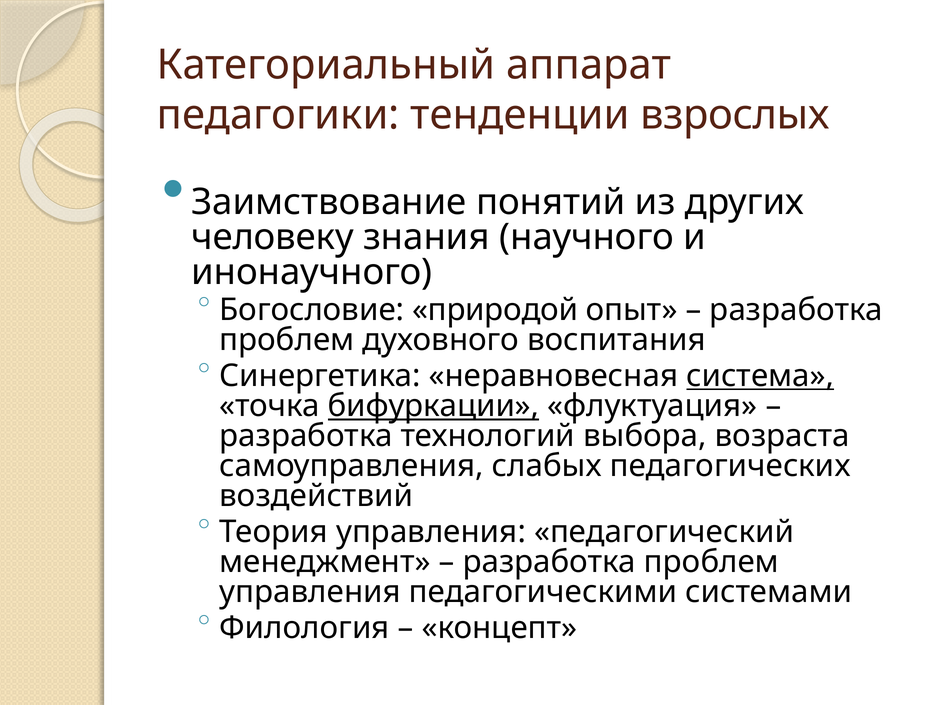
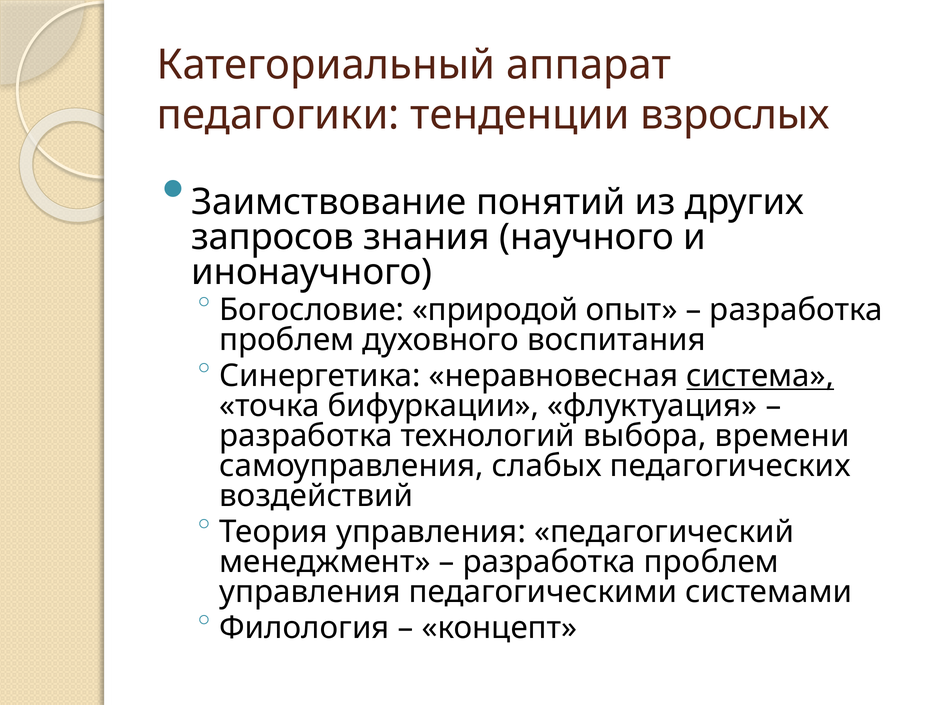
человеку: человеку -> запросов
бифуркации underline: present -> none
возраста: возраста -> времени
